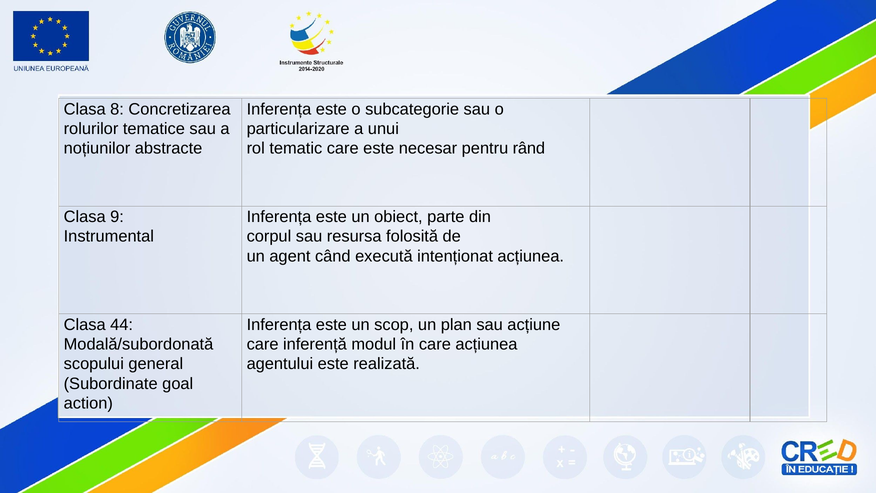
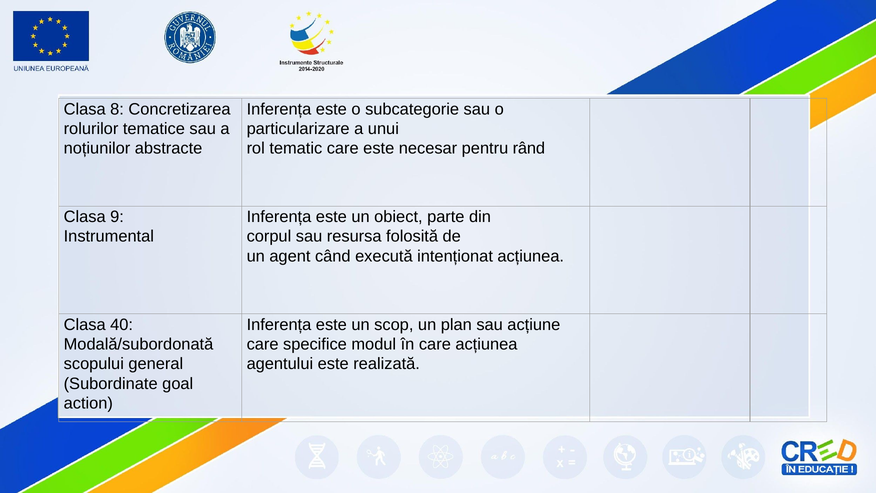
44: 44 -> 40
inferență: inferență -> specifice
